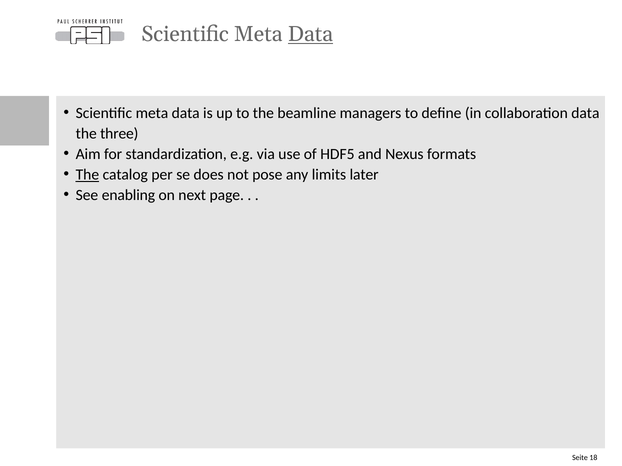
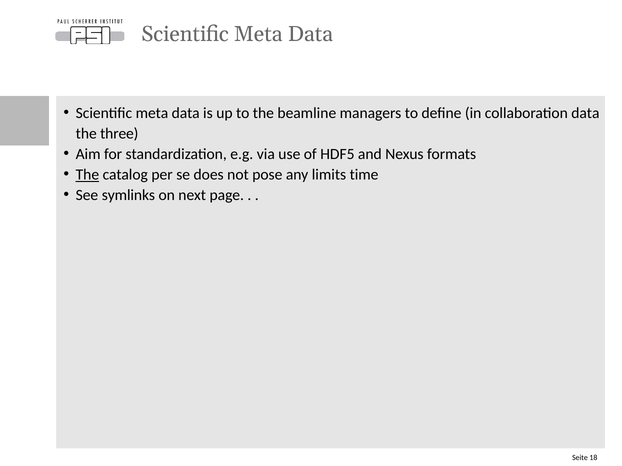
Data at (310, 34) underline: present -> none
later: later -> time
enabling: enabling -> symlinks
